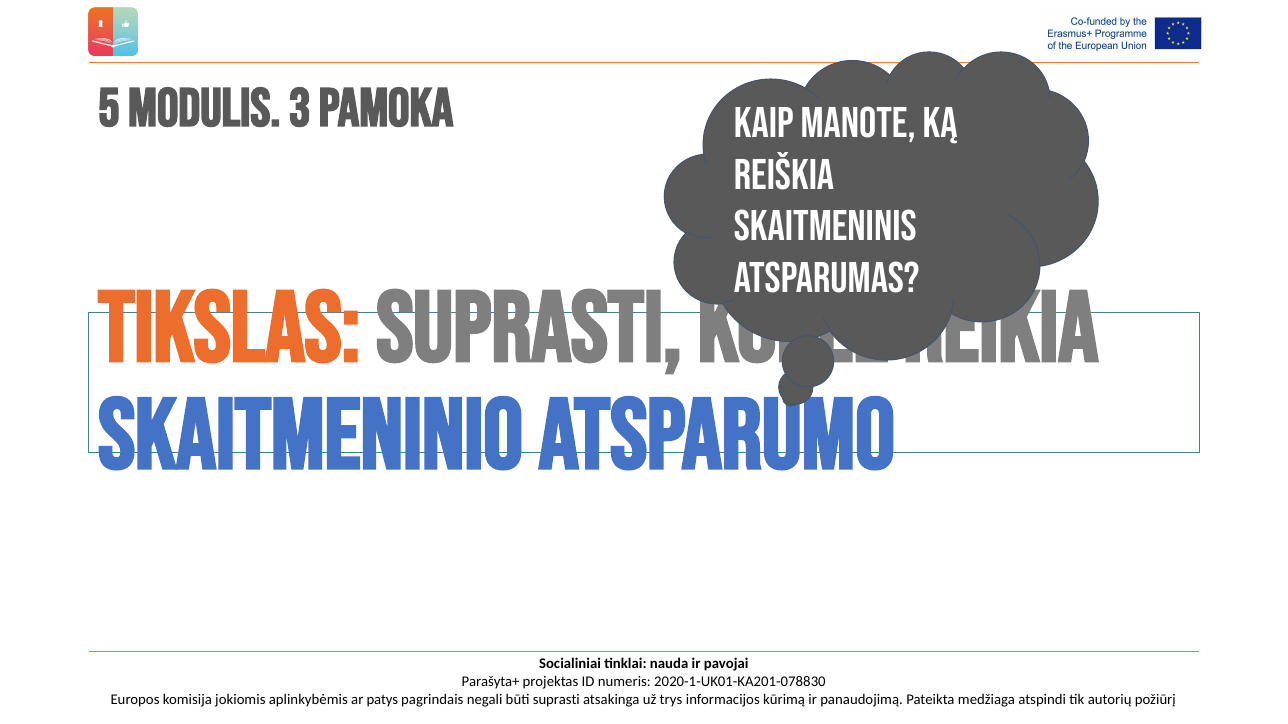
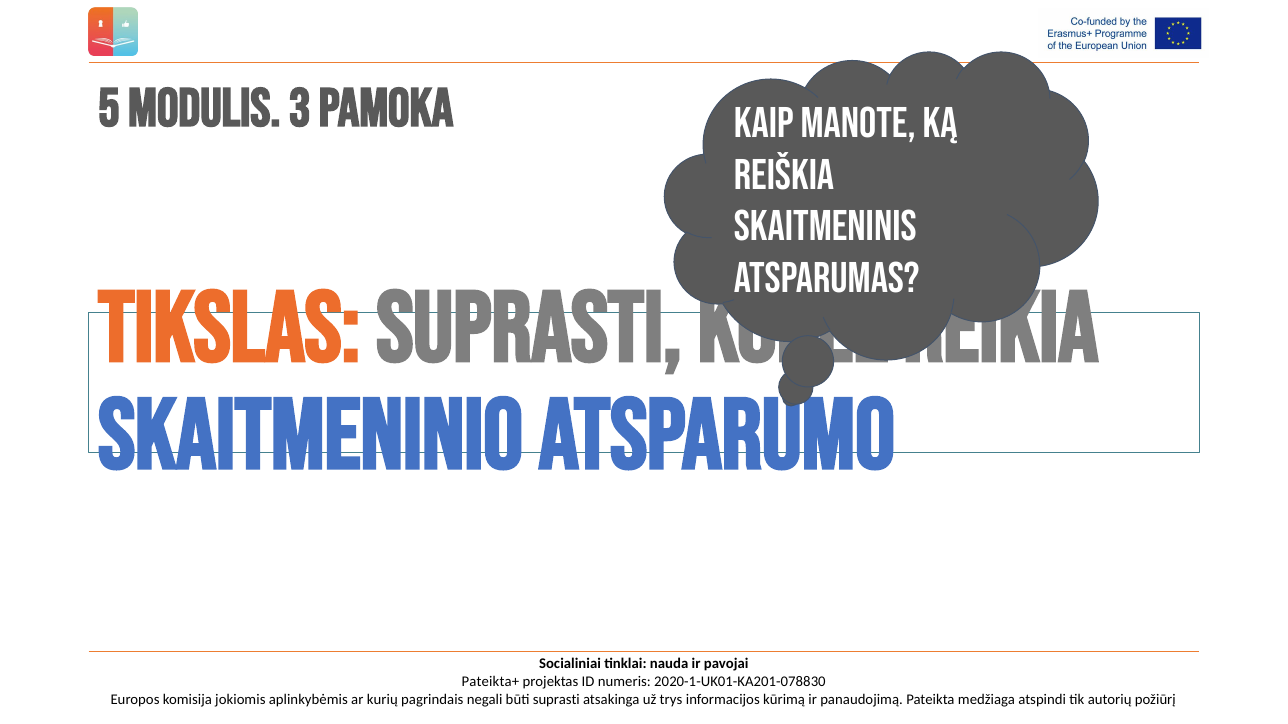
Parašyta+: Parašyta+ -> Pateikta+
patys: patys -> kurių
